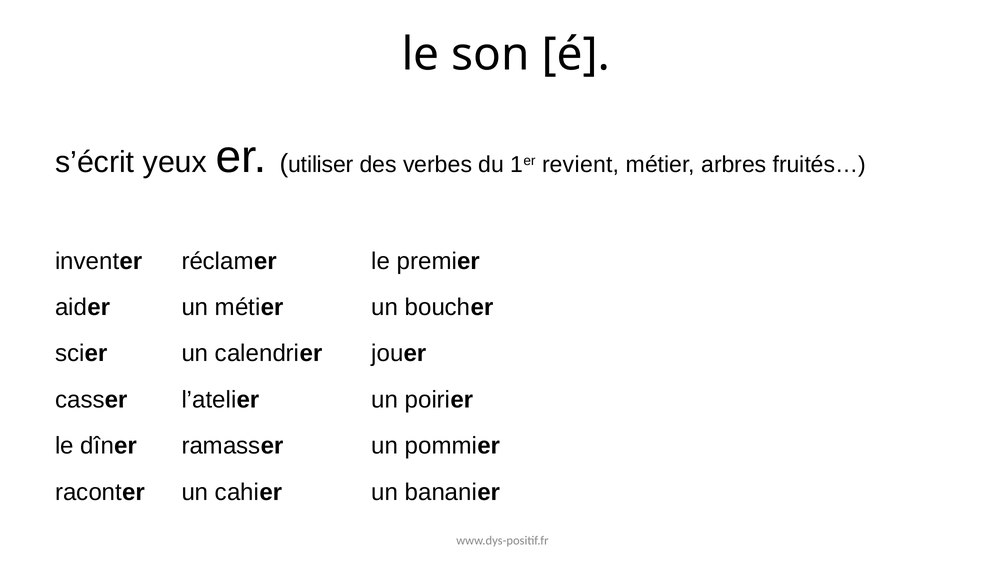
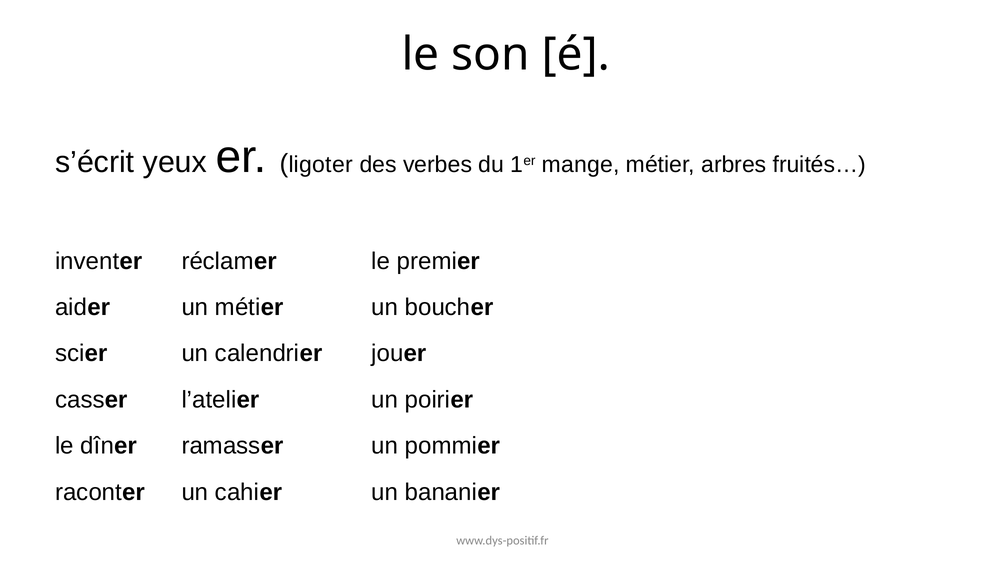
utiliser: utiliser -> ligoter
revient: revient -> mange
